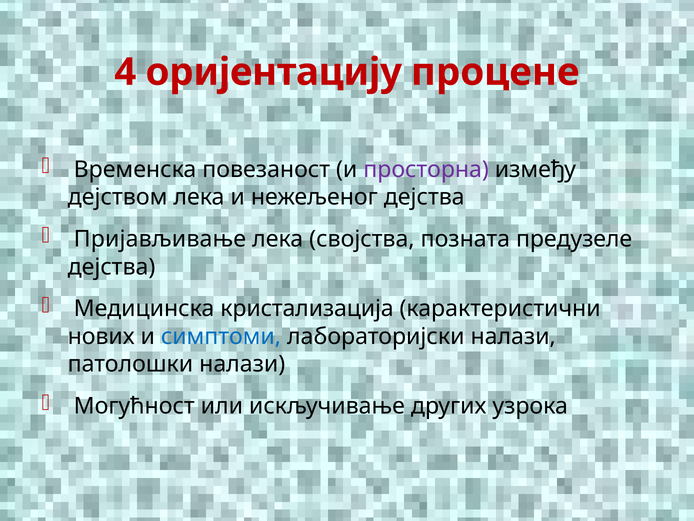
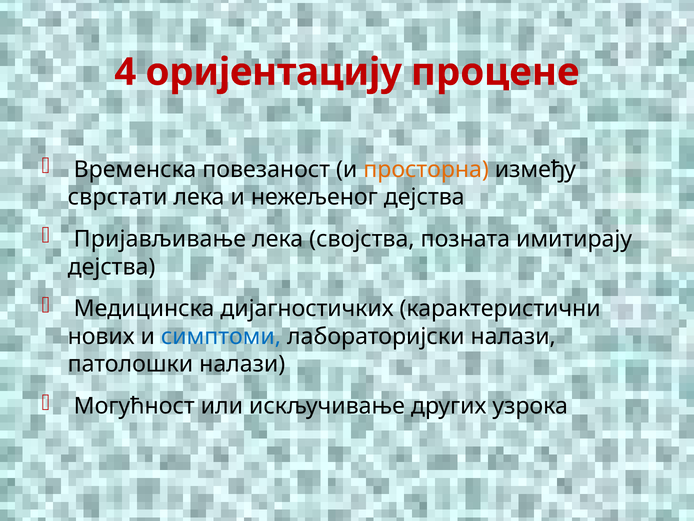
просторна colour: purple -> orange
дејством: дејством -> сврстати
предузеле: предузеле -> имитирају
кристализација: кристализација -> дијагностичких
